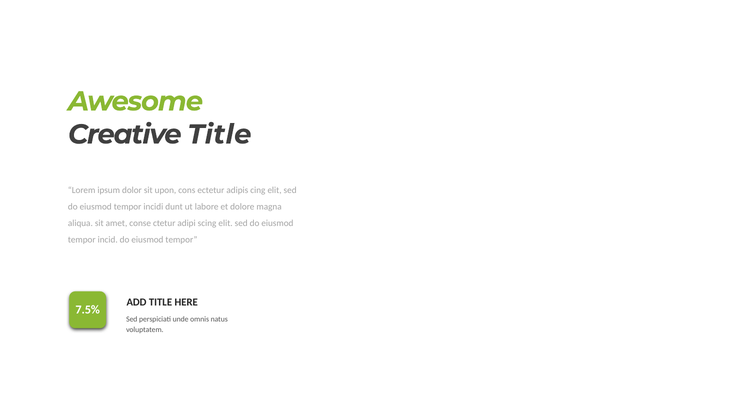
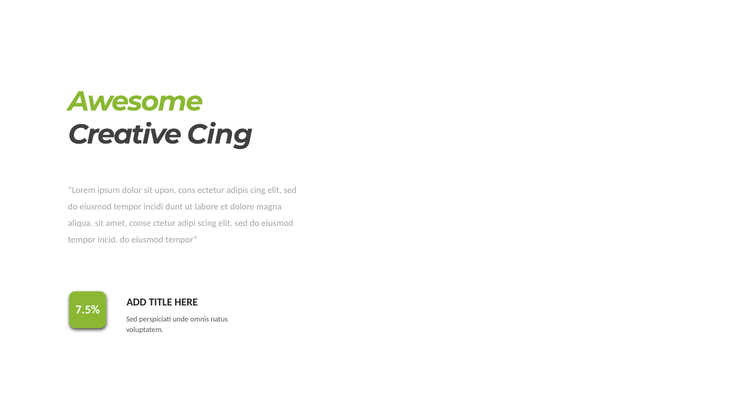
Creative Title: Title -> Cing
